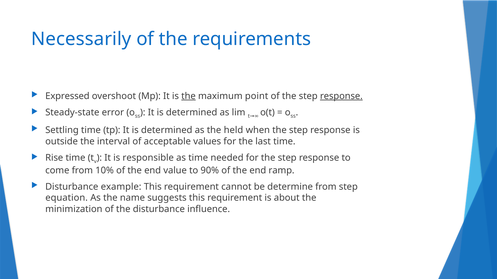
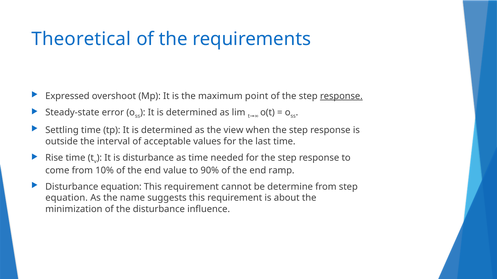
Necessarily: Necessarily -> Theoretical
the at (189, 96) underline: present -> none
held: held -> view
is responsible: responsible -> disturbance
Disturbance example: example -> equation
